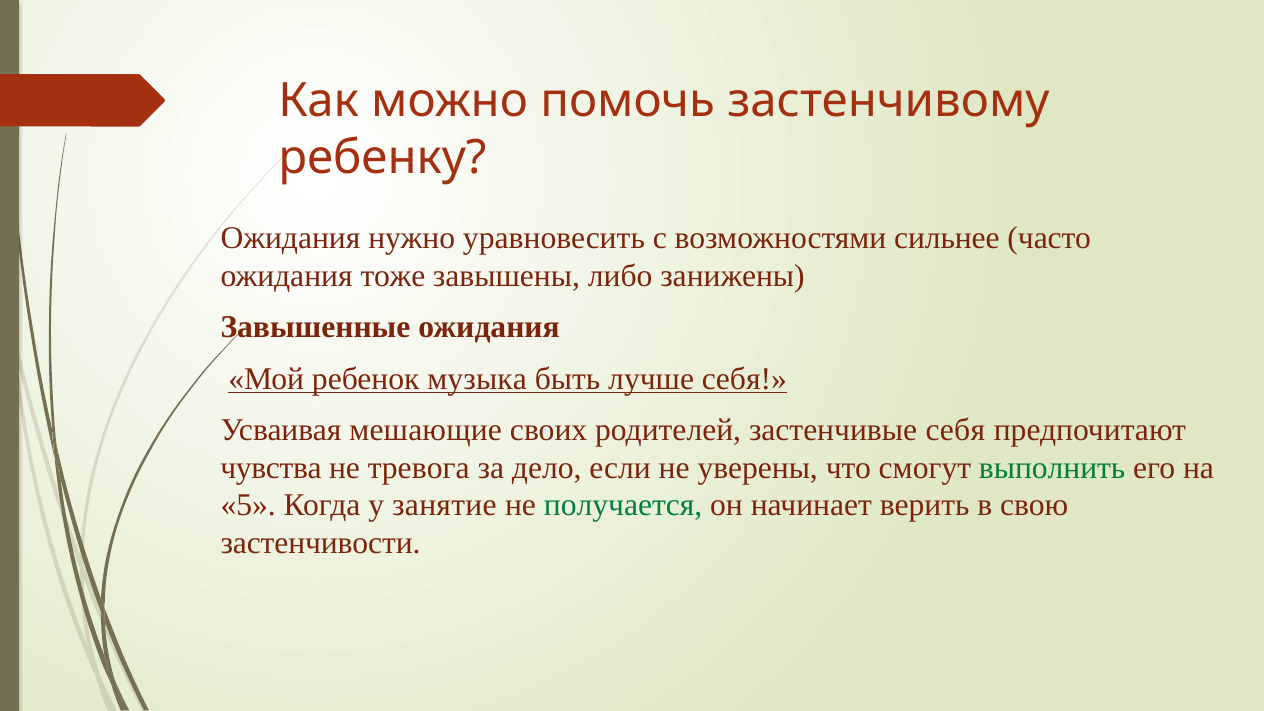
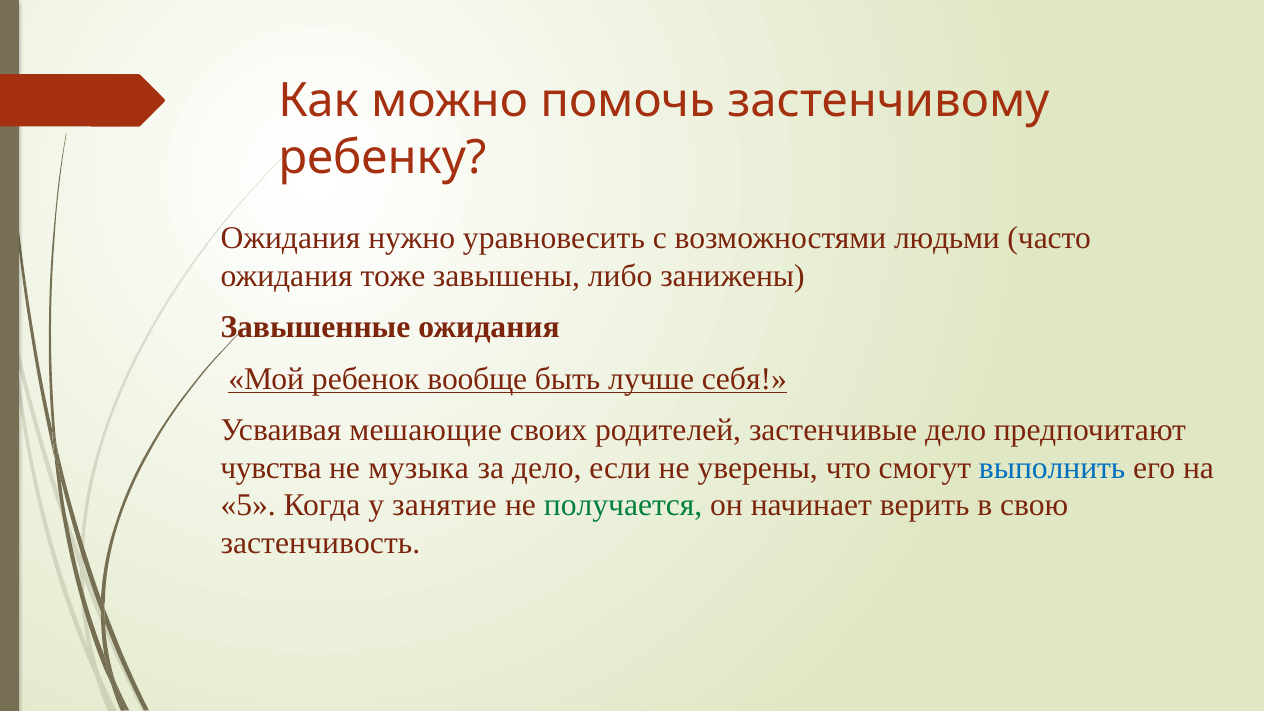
сильнее: сильнее -> людьми
музыка: музыка -> вообще
застенчивые себя: себя -> дело
тревога: тревога -> музыка
выполнить colour: green -> blue
застенчивости: застенчивости -> застенчивость
